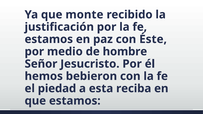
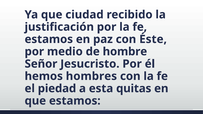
monte: monte -> ciudad
bebieron: bebieron -> hombres
reciba: reciba -> quitas
